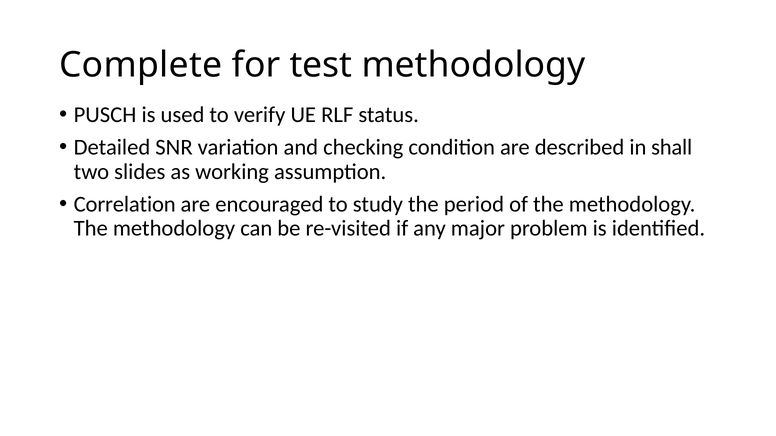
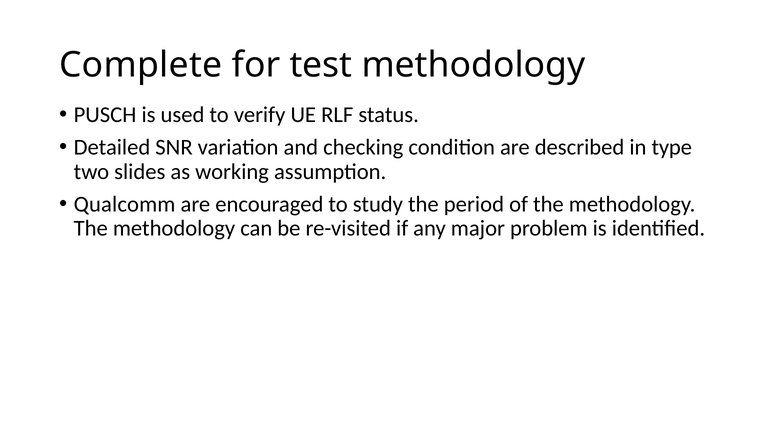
shall: shall -> type
Correlation: Correlation -> Qualcomm
